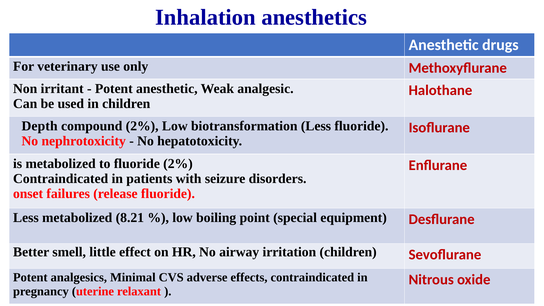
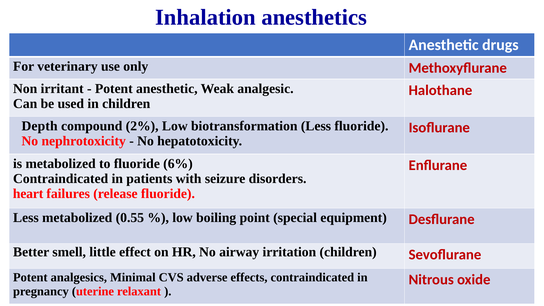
fluoride 2%: 2% -> 6%
onset: onset -> heart
8.21: 8.21 -> 0.55
